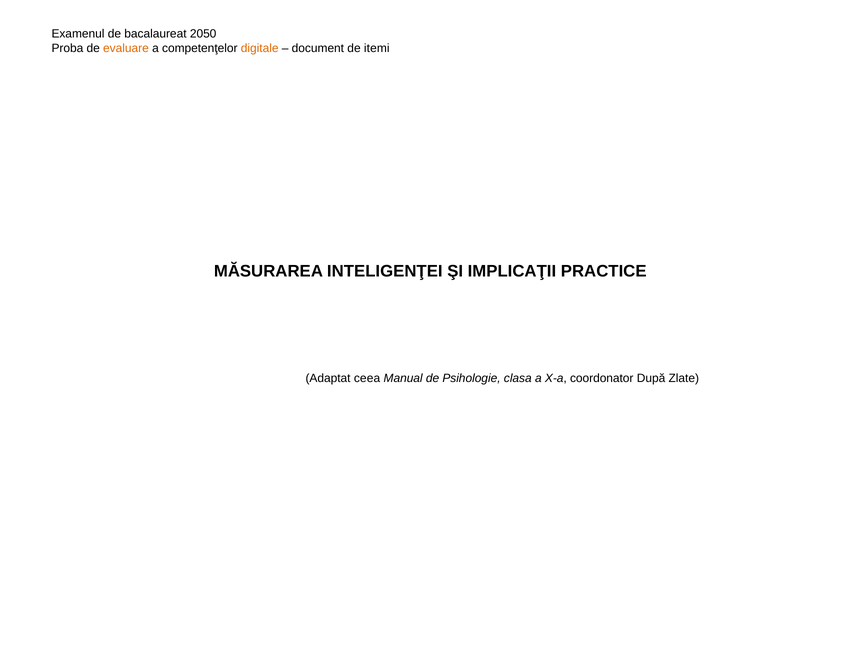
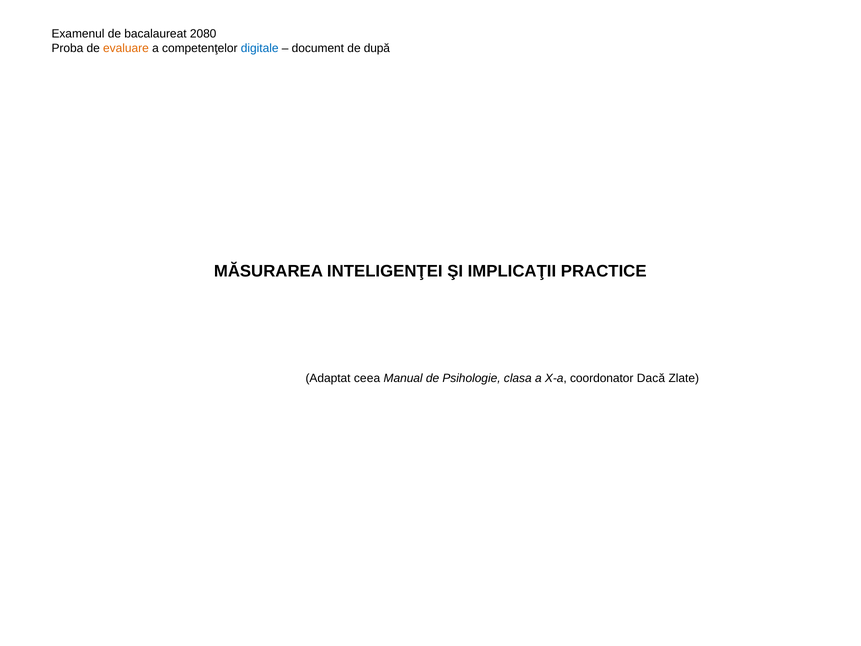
2050: 2050 -> 2080
digitale colour: orange -> blue
itemi: itemi -> după
După: După -> Dacă
